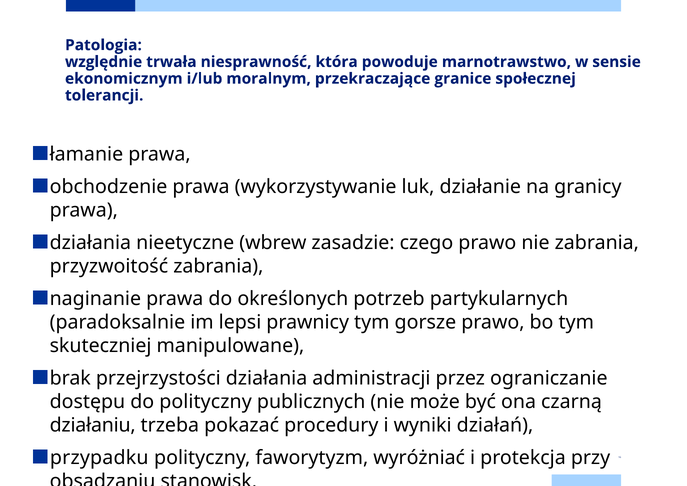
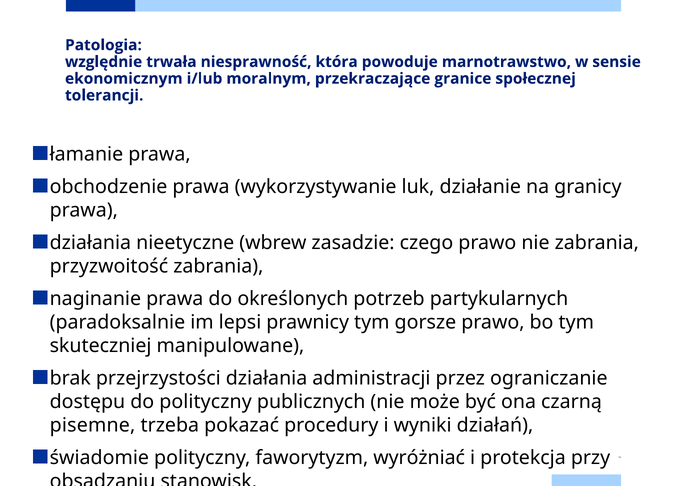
działaniu: działaniu -> pisemne
przypadku: przypadku -> świadomie
